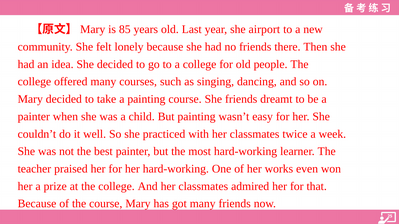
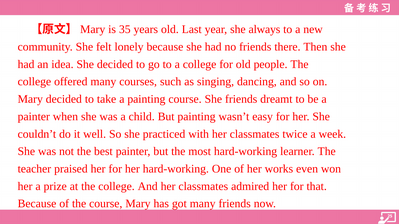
85: 85 -> 35
airport: airport -> always
